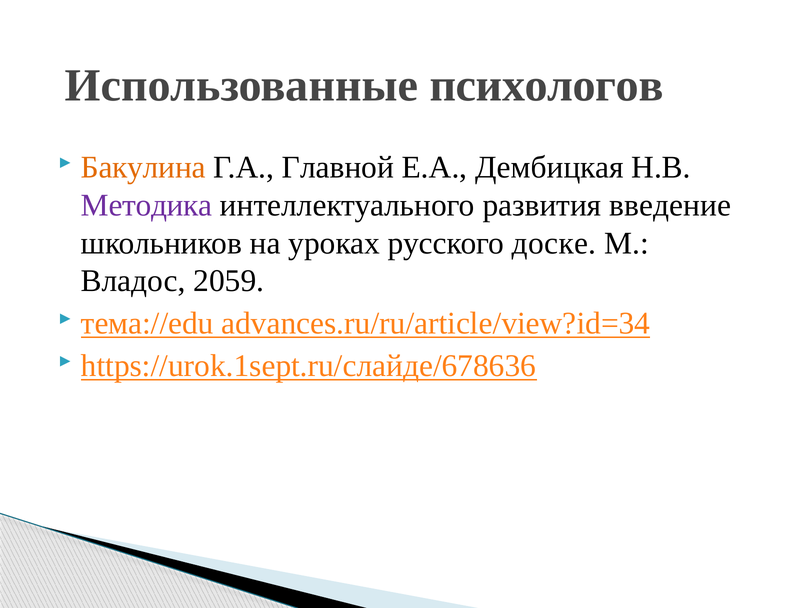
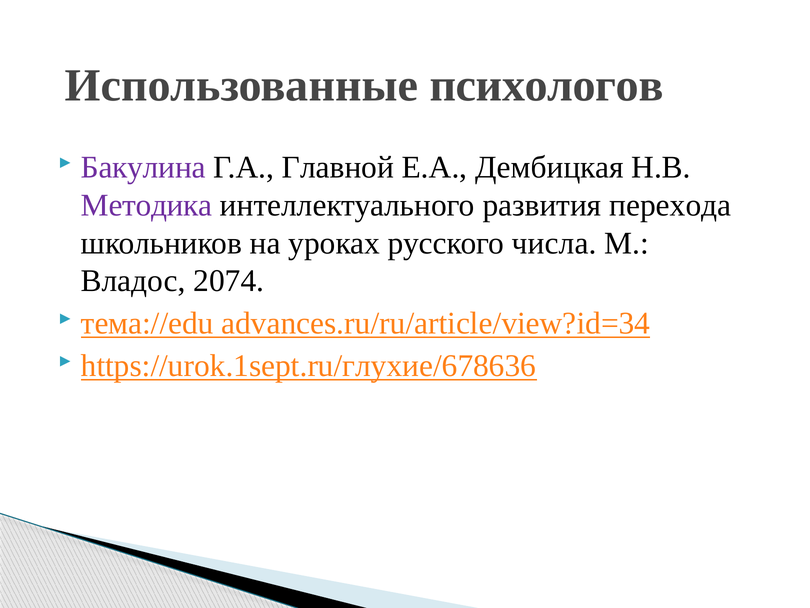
Бакулина colour: orange -> purple
введение: введение -> перехода
доске: доске -> числа
2059: 2059 -> 2074
https://urok.1sept.ru/слайде/678636: https://urok.1sept.ru/слайде/678636 -> https://urok.1sept.ru/глухие/678636
